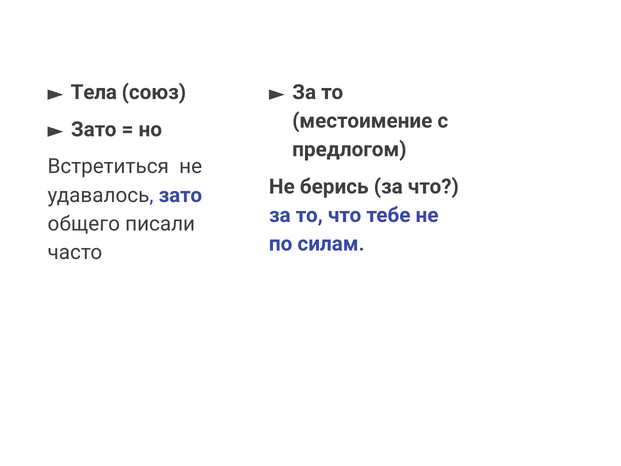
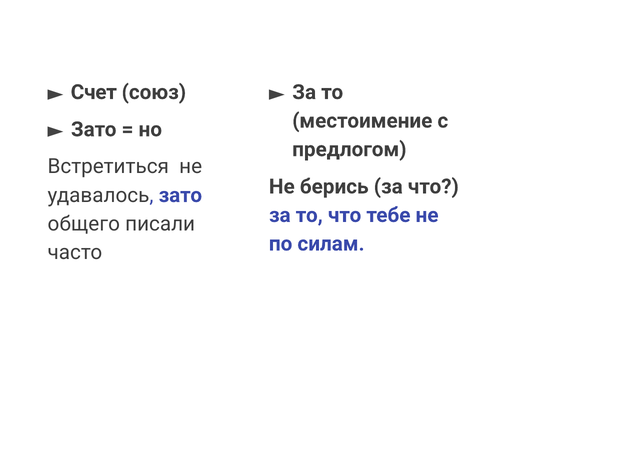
Тела: Тела -> Счет
